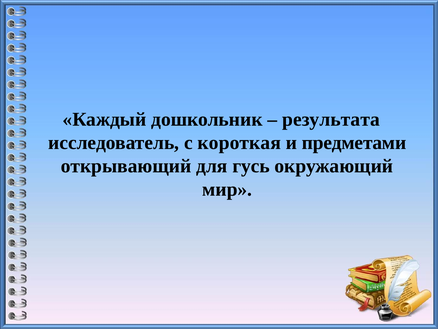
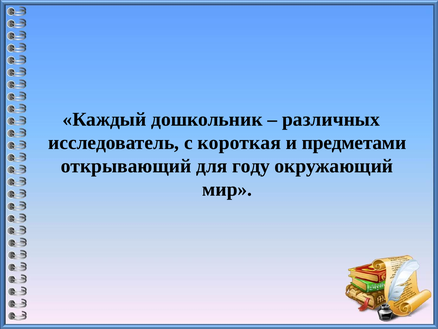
результата: результата -> различных
гусь: гусь -> году
